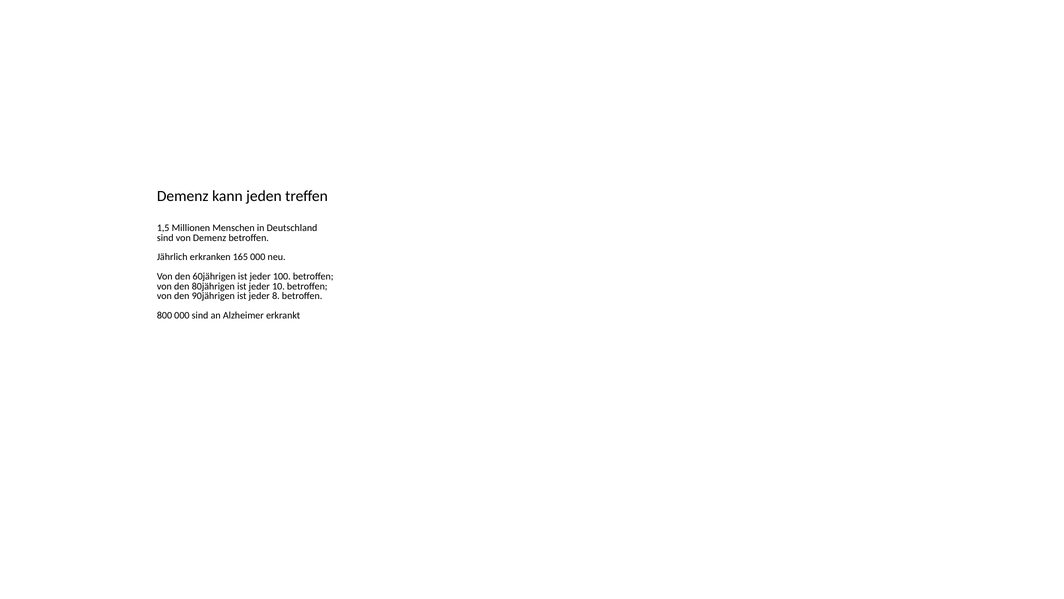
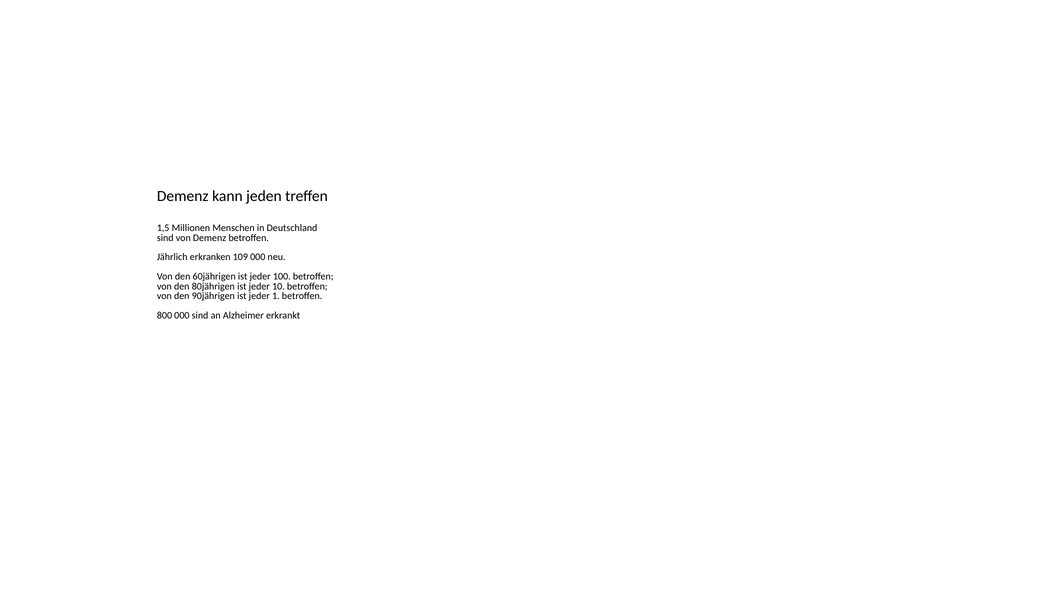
165: 165 -> 109
8: 8 -> 1
